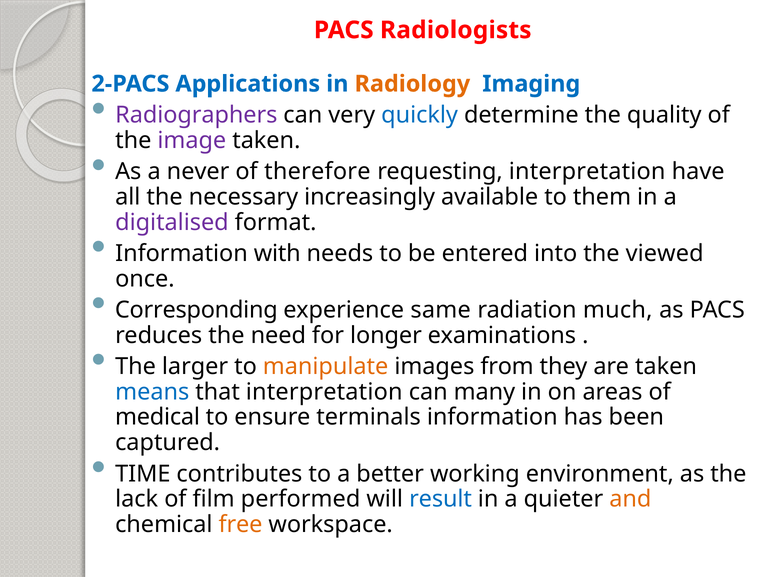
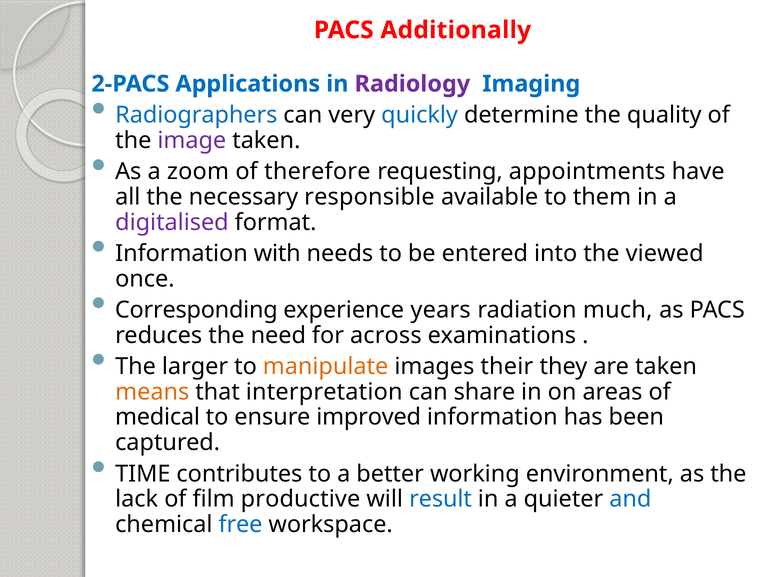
Radiologists: Radiologists -> Additionally
Radiology colour: orange -> purple
Radiographers colour: purple -> blue
never: never -> zoom
requesting interpretation: interpretation -> appointments
increasingly: increasingly -> responsible
same: same -> years
longer: longer -> across
from: from -> their
means colour: blue -> orange
many: many -> share
terminals: terminals -> improved
performed: performed -> productive
and colour: orange -> blue
free colour: orange -> blue
